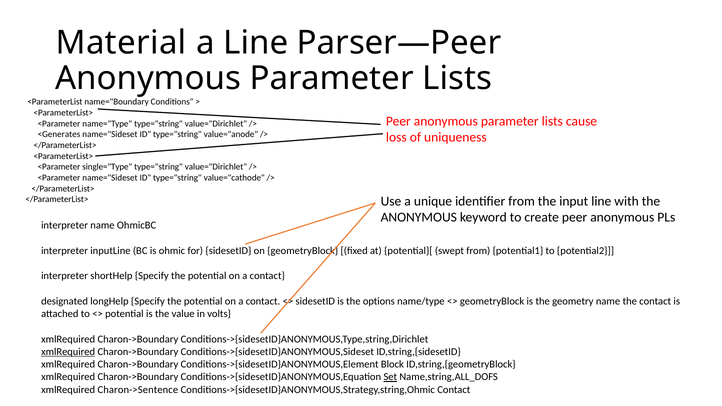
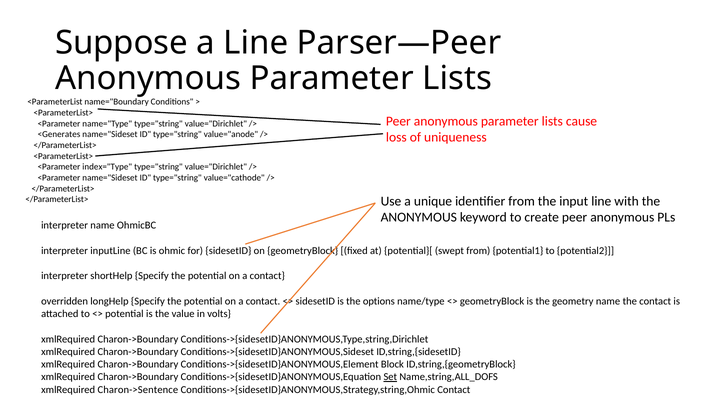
Material: Material -> Suppose
single="Type: single="Type -> index="Type
designated: designated -> overridden
xmlRequired at (68, 352) underline: present -> none
